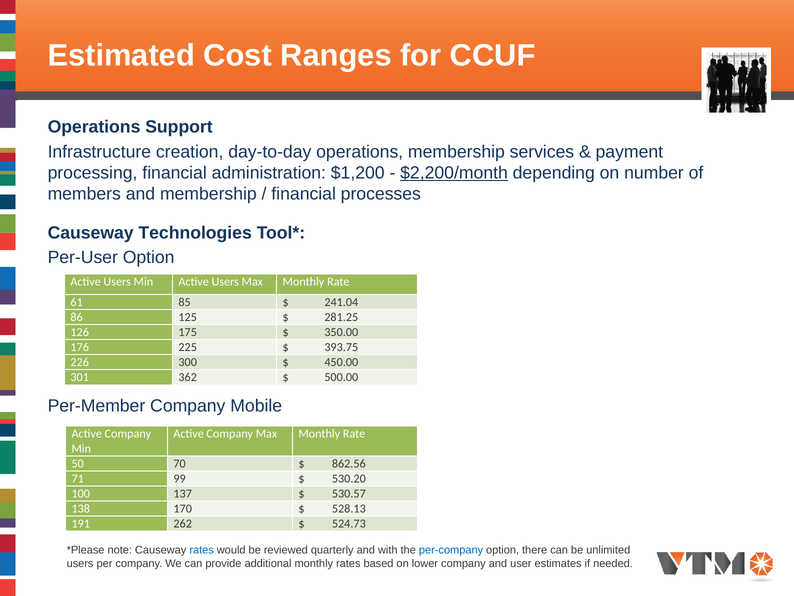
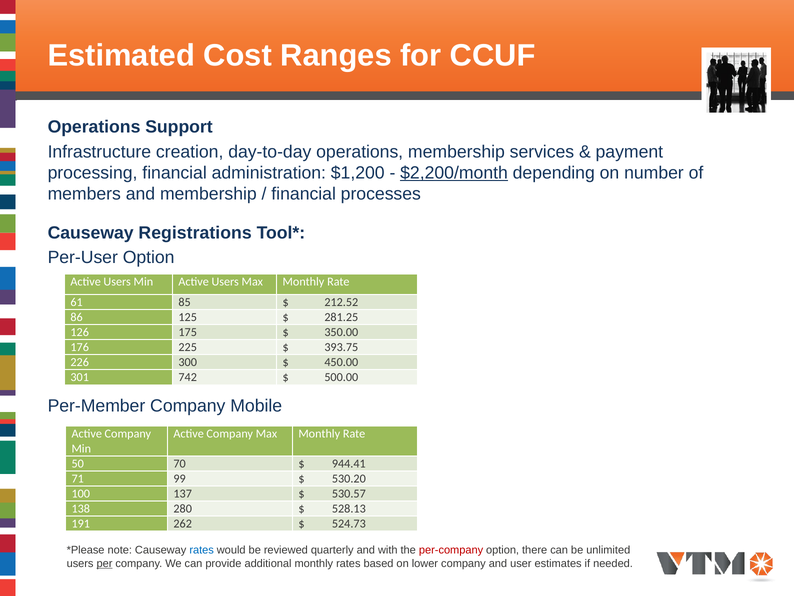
Technologies: Technologies -> Registrations
241.04: 241.04 -> 212.52
362: 362 -> 742
862.56: 862.56 -> 944.41
170: 170 -> 280
per-company colour: blue -> red
per underline: none -> present
